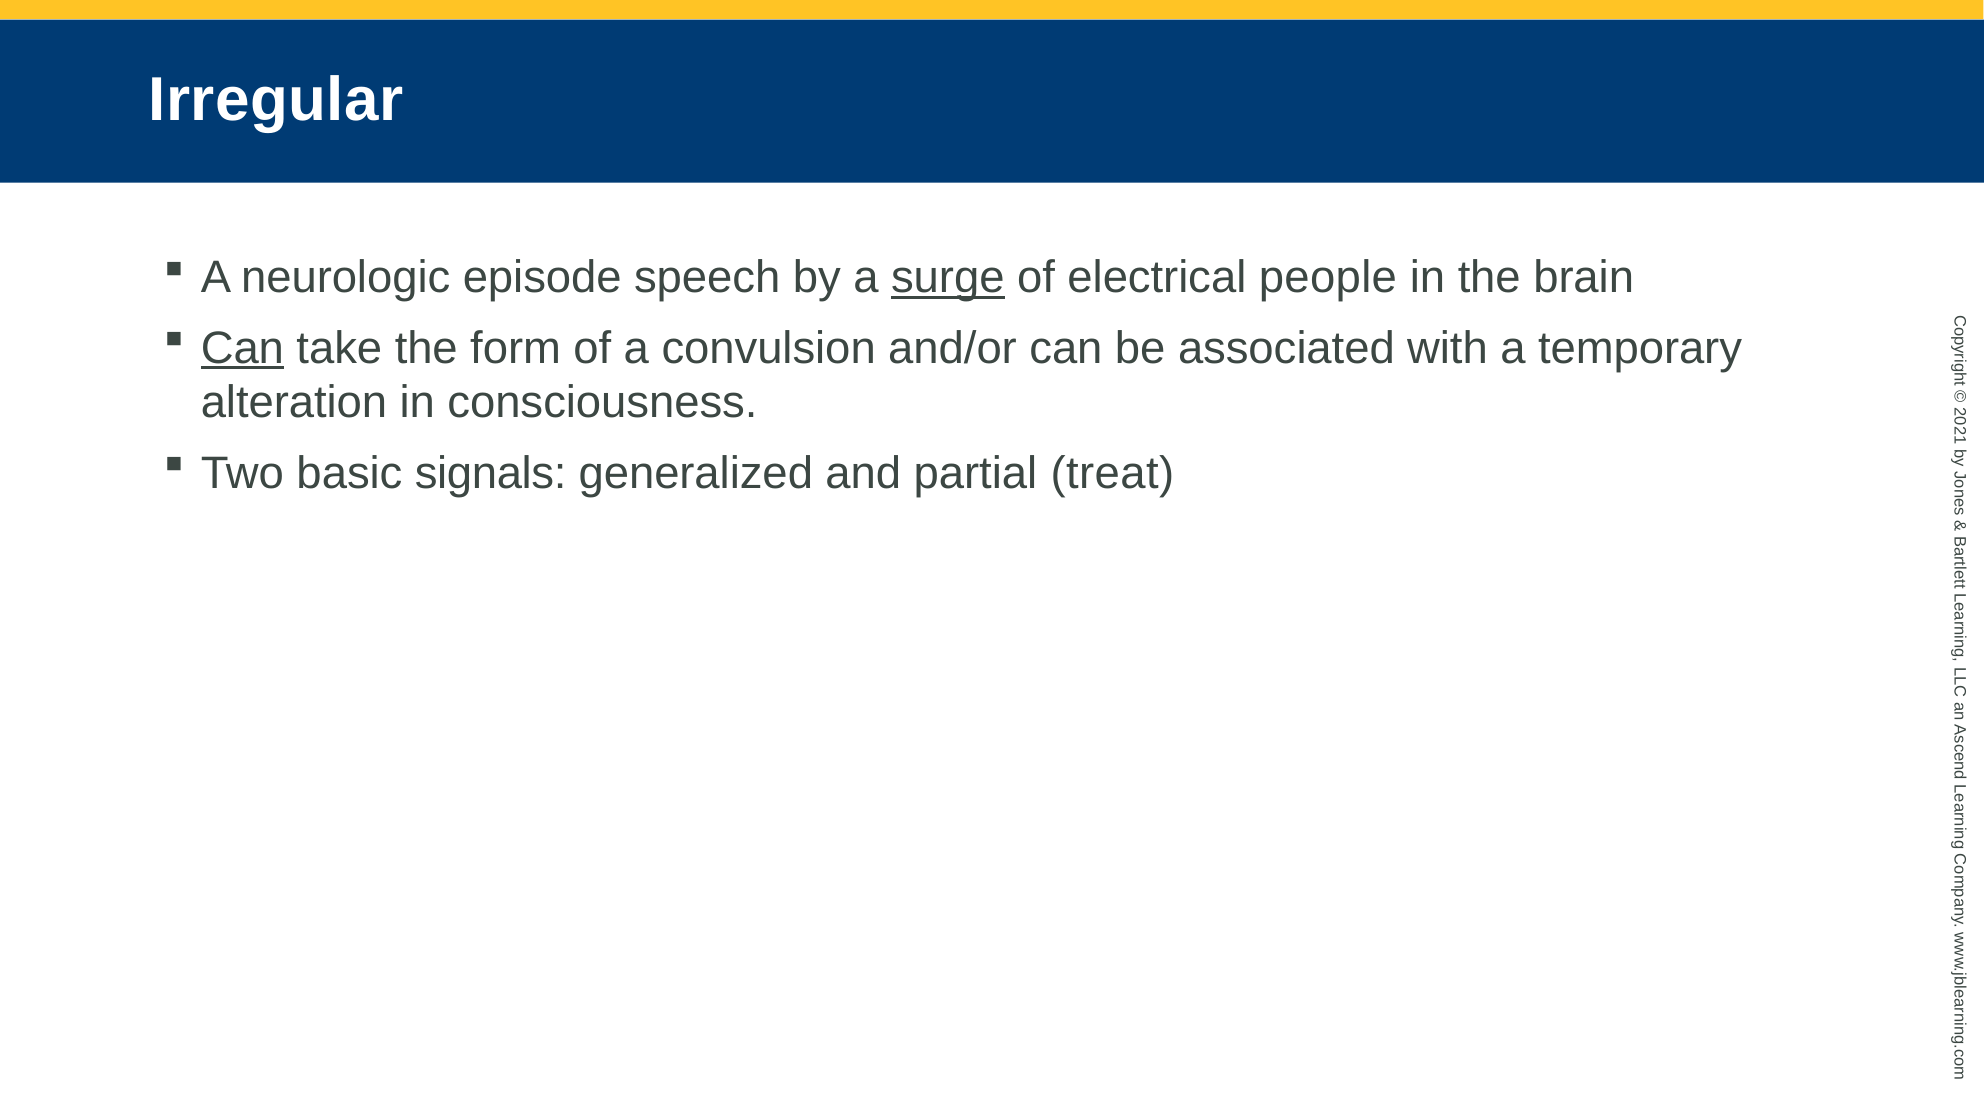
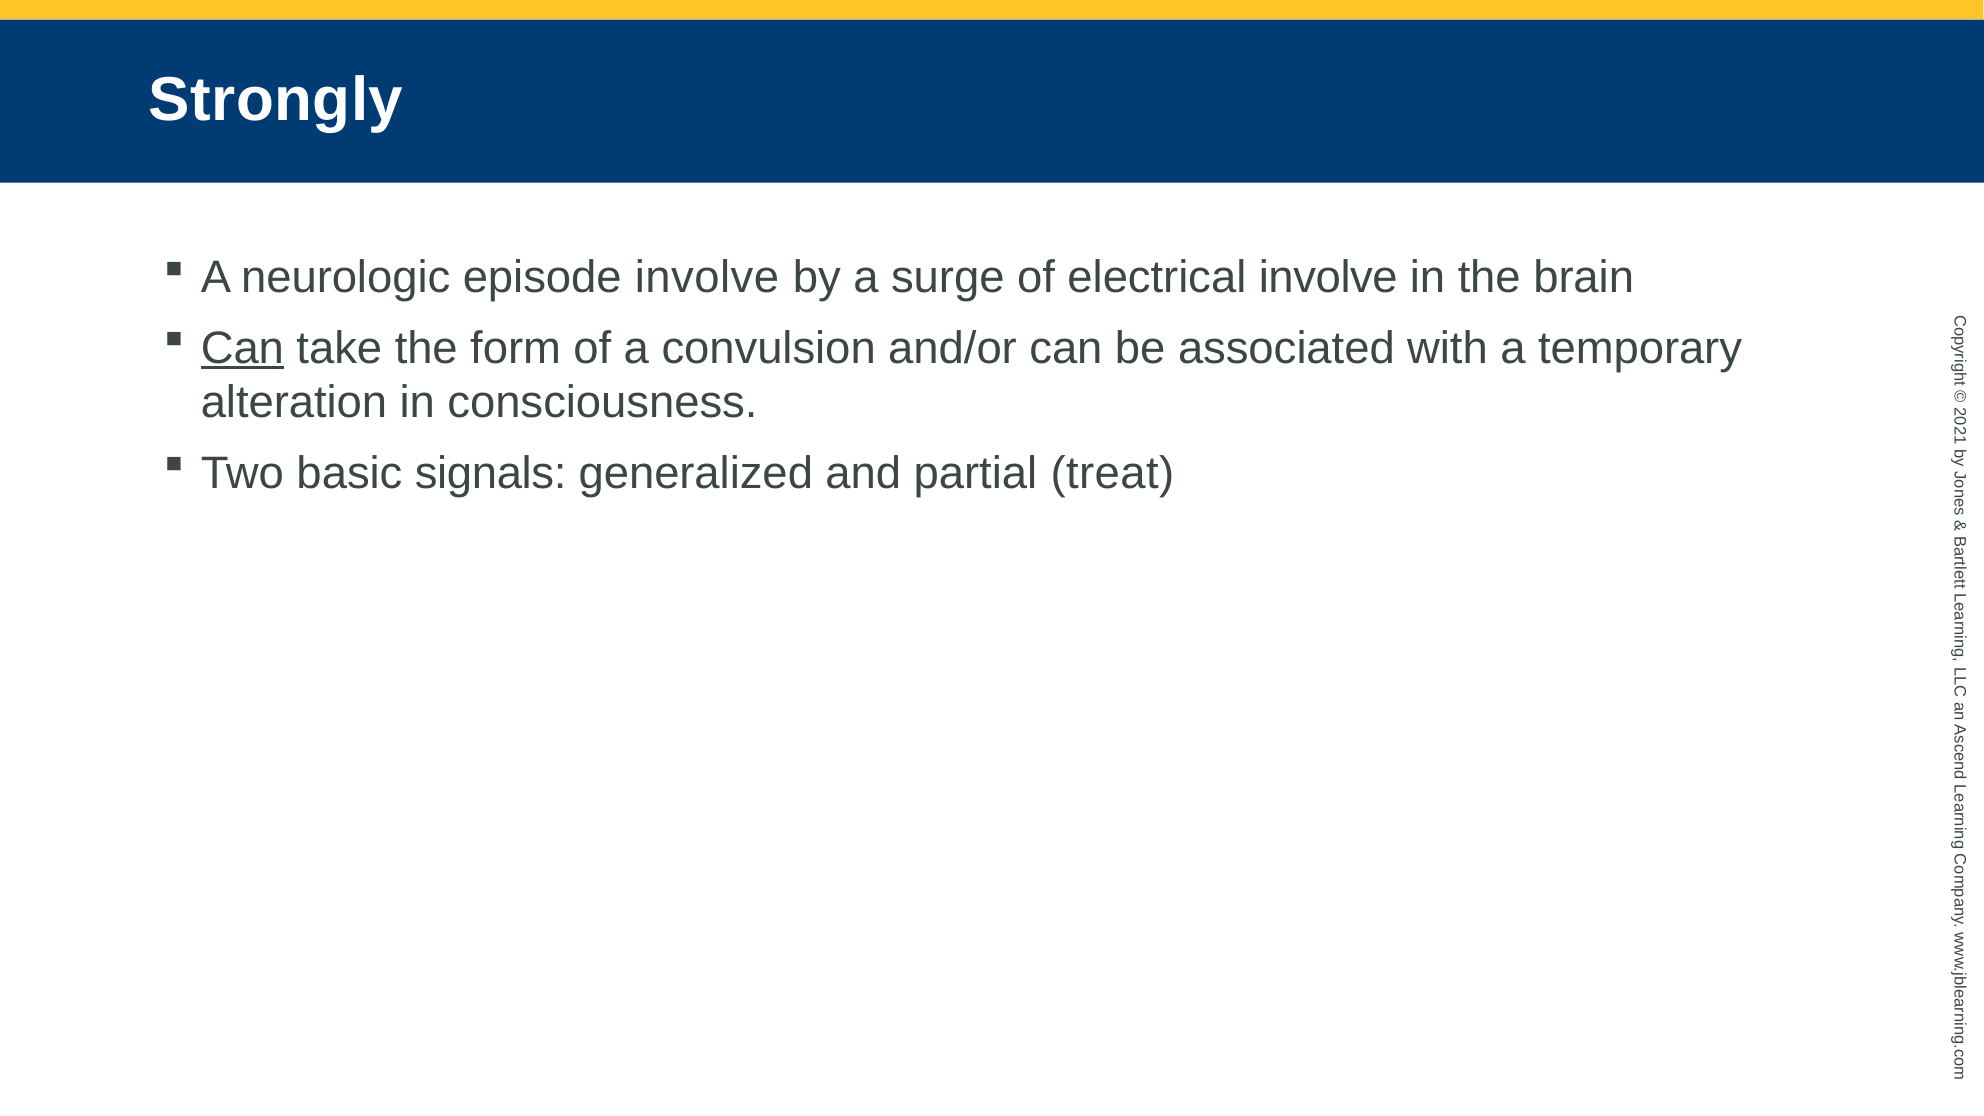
Irregular: Irregular -> Strongly
episode speech: speech -> involve
surge underline: present -> none
electrical people: people -> involve
